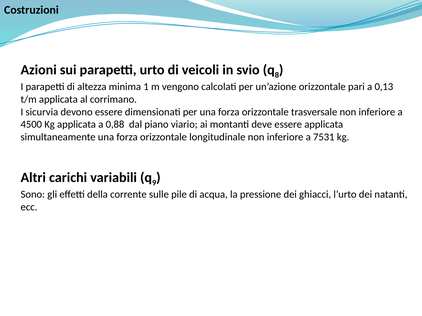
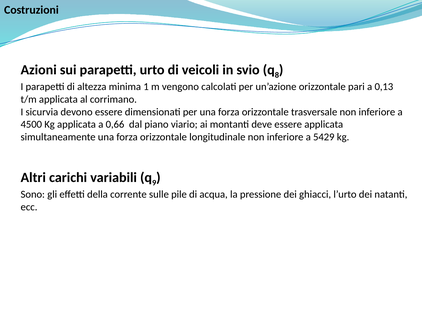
0,88: 0,88 -> 0,66
7531: 7531 -> 5429
